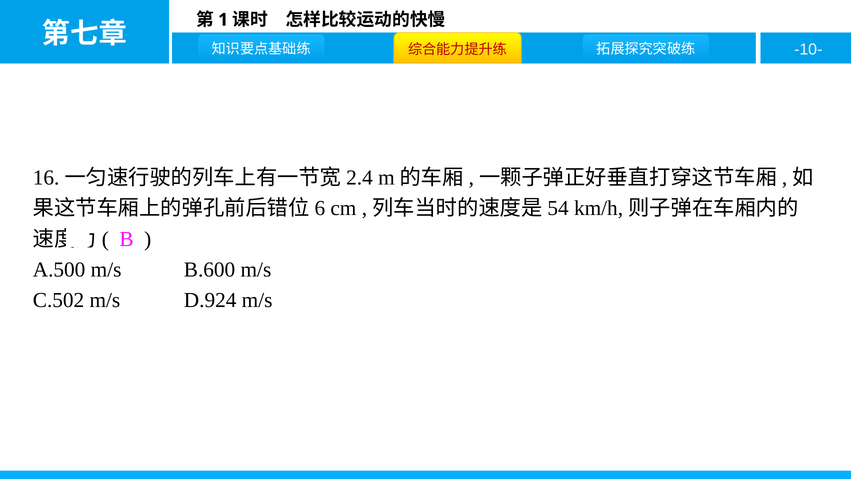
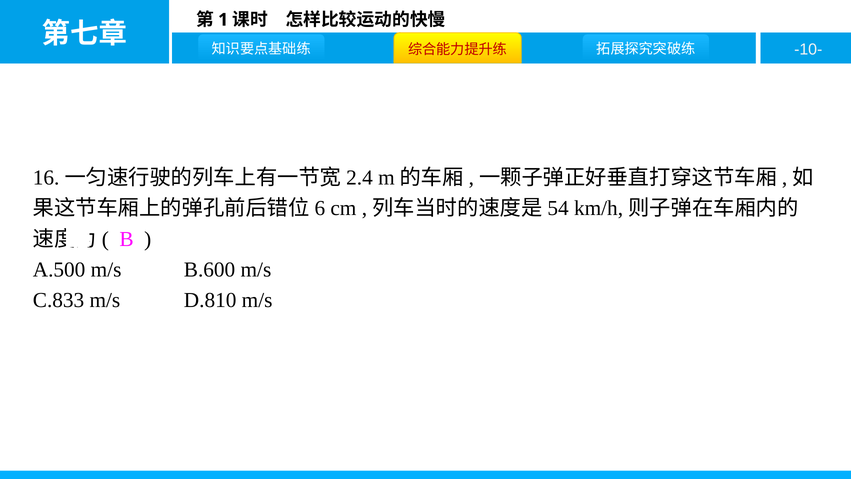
C.502: C.502 -> C.833
D.924: D.924 -> D.810
